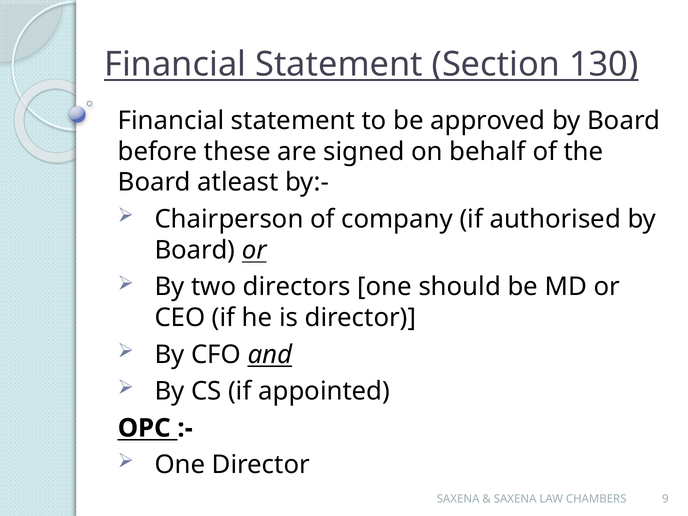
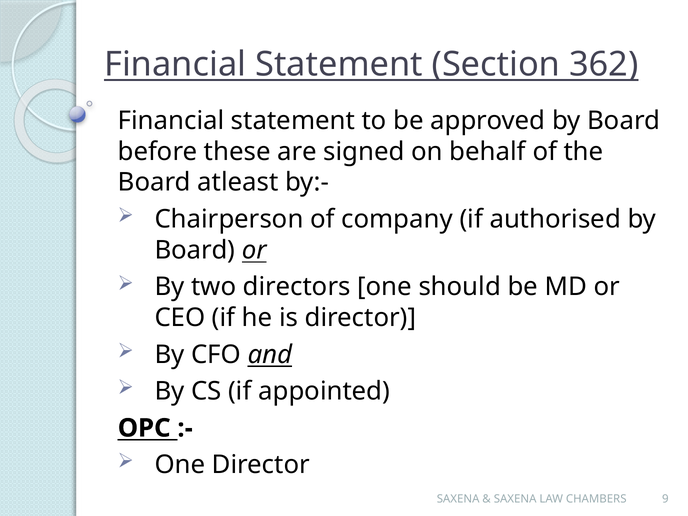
130: 130 -> 362
